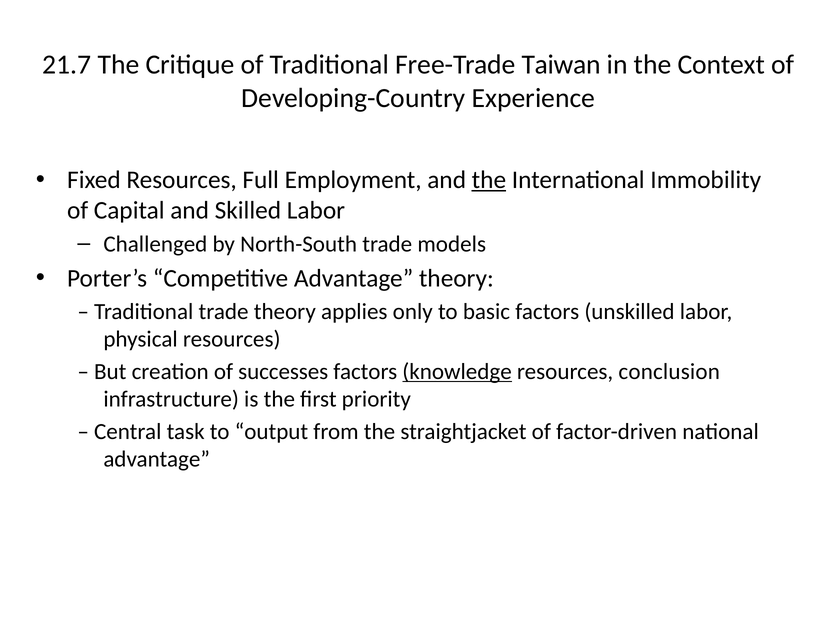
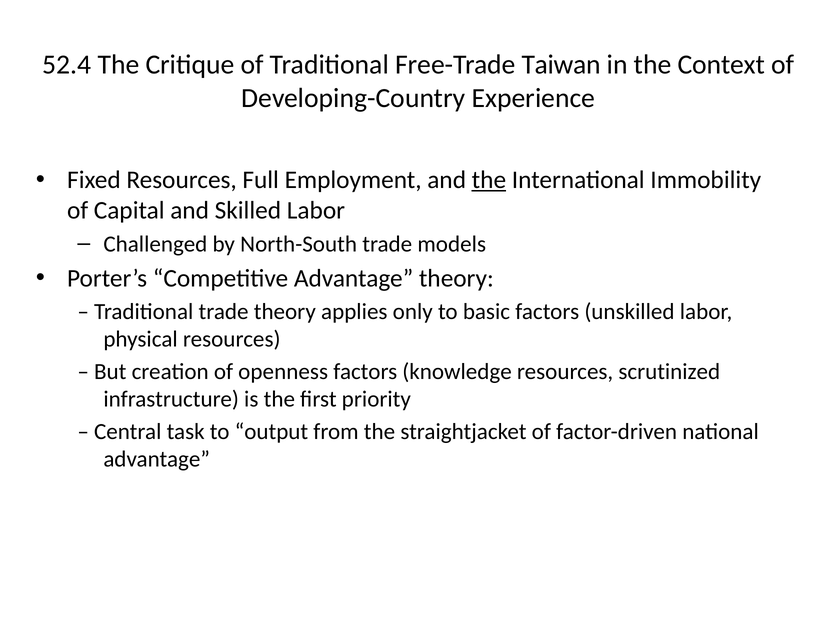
21.7: 21.7 -> 52.4
successes: successes -> openness
knowledge underline: present -> none
conclusion: conclusion -> scrutinized
